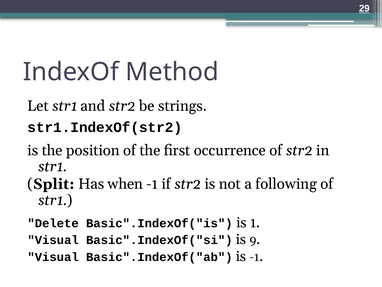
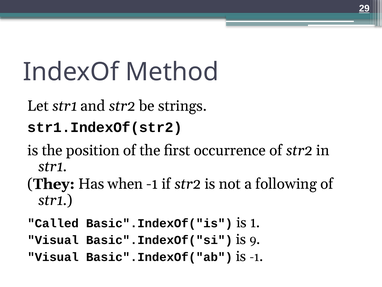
Split: Split -> They
Delete: Delete -> Called
